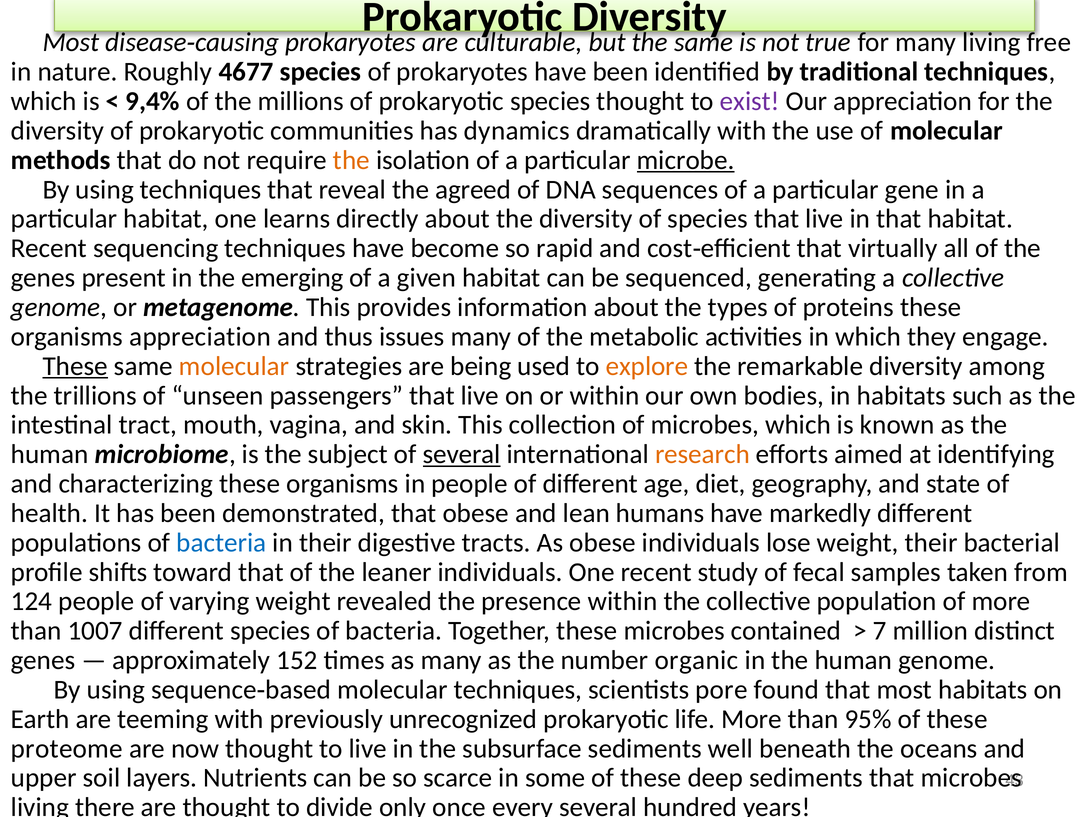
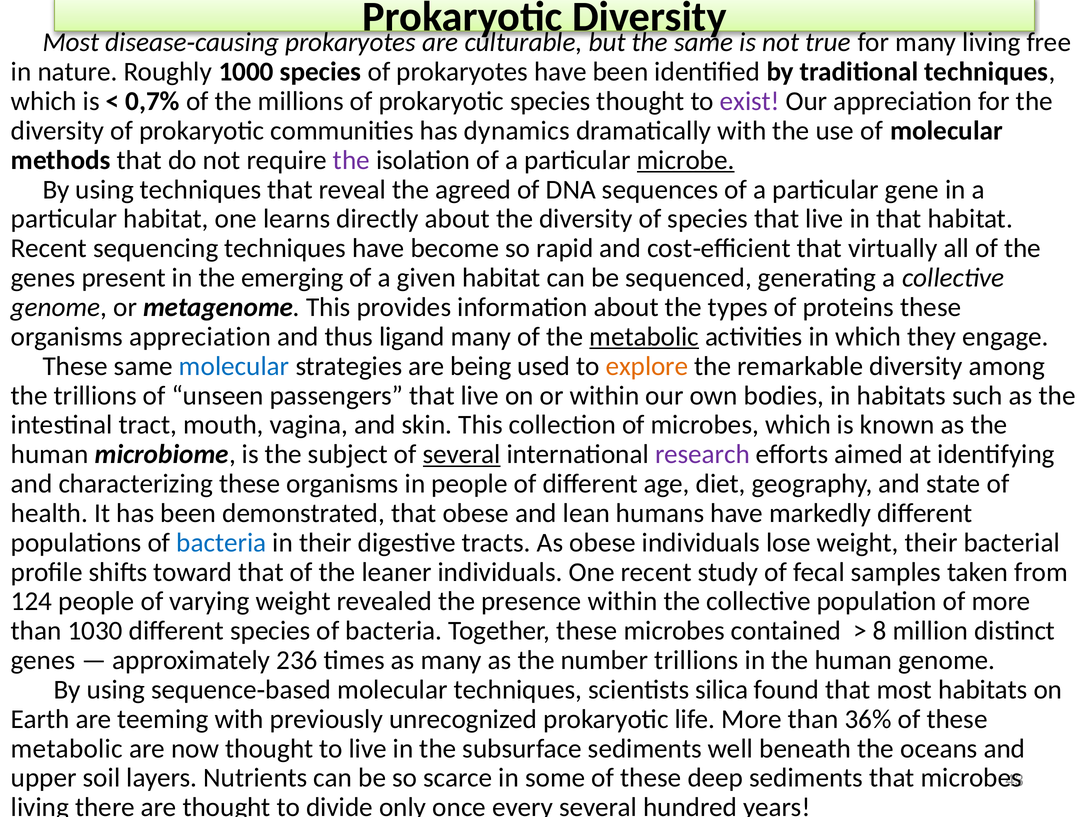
4677: 4677 -> 1000
9,4%: 9,4% -> 0,7%
the at (351, 160) colour: orange -> purple
issues: issues -> ligand
metabolic at (644, 337) underline: none -> present
These at (75, 366) underline: present -> none
molecular at (234, 366) colour: orange -> blue
research colour: orange -> purple
1007: 1007 -> 1030
7: 7 -> 8
152: 152 -> 236
number organic: organic -> trillions
pore: pore -> silica
95%: 95% -> 36%
proteome at (67, 748): proteome -> metabolic
